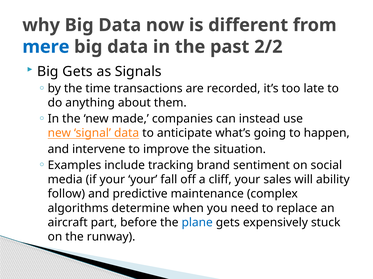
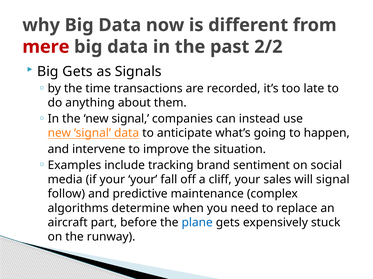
mere colour: blue -> red
the new made: made -> signal
will ability: ability -> signal
